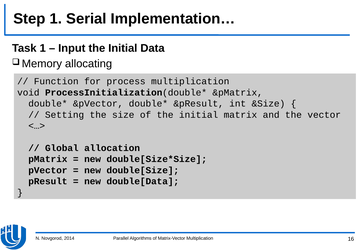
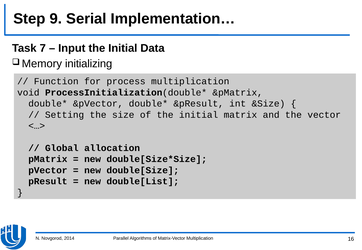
Step 1: 1 -> 9
Task 1: 1 -> 7
allocating: allocating -> initializing
double[Data: double[Data -> double[List
